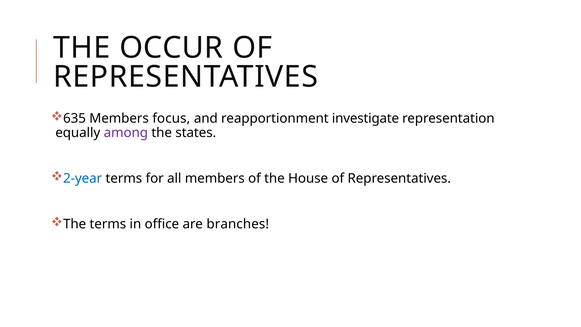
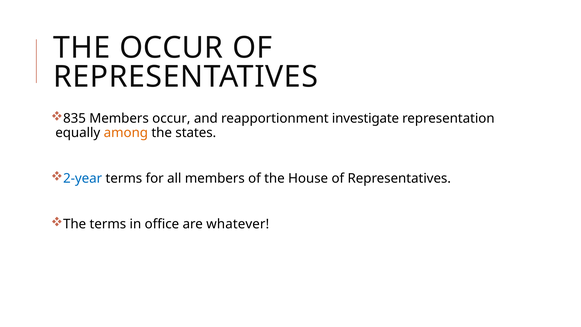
635: 635 -> 835
Members focus: focus -> occur
among colour: purple -> orange
branches: branches -> whatever
